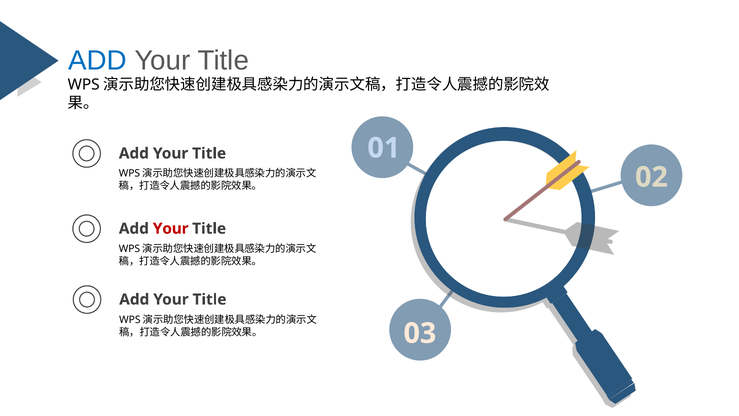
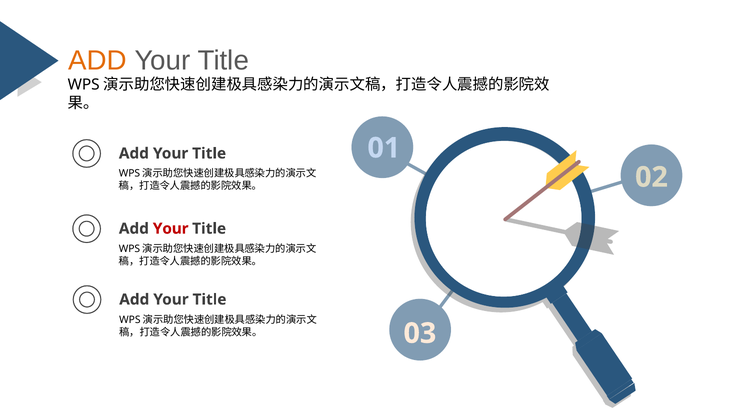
ADD at (98, 60) colour: blue -> orange
